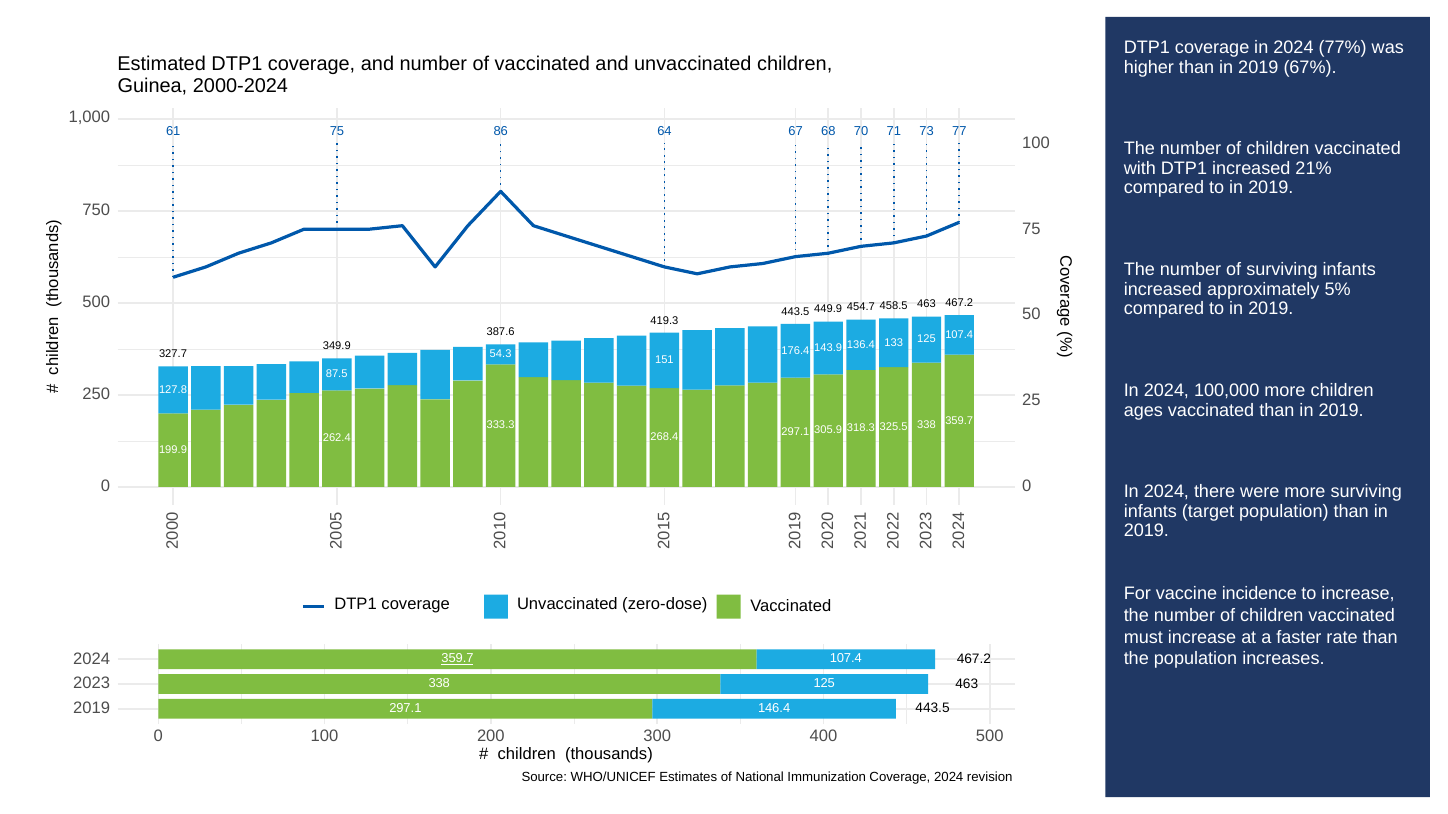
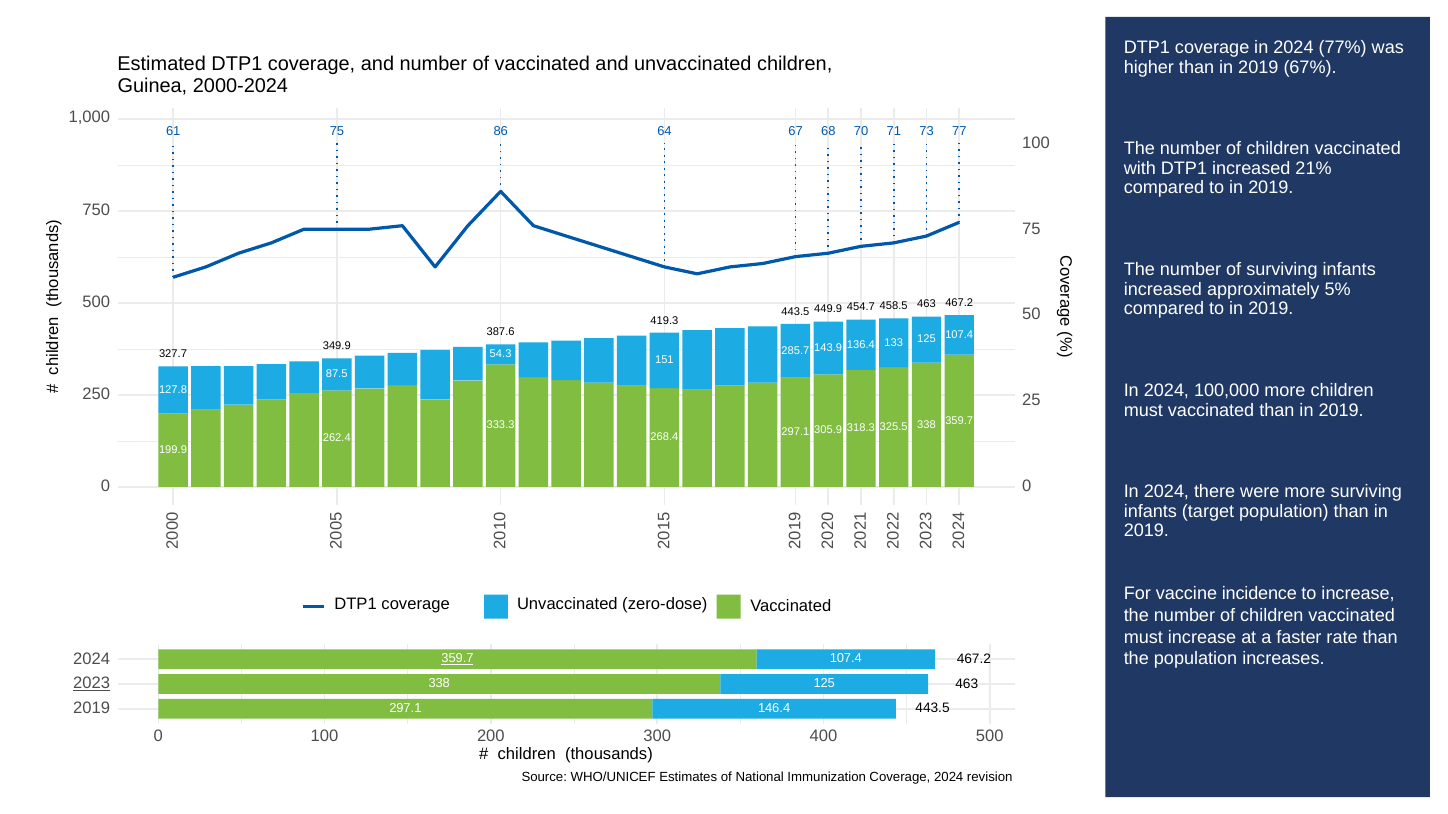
176.4: 176.4 -> 285.7
ages at (1143, 410): ages -> must
2023 underline: none -> present
